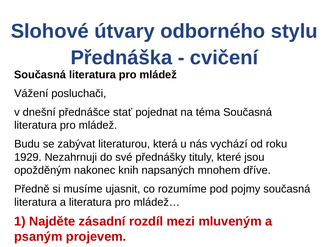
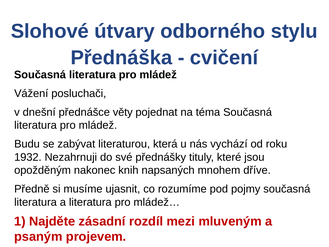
stať: stať -> věty
1929: 1929 -> 1932
